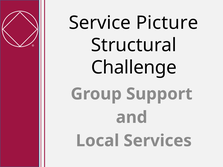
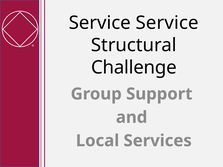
Service Picture: Picture -> Service
